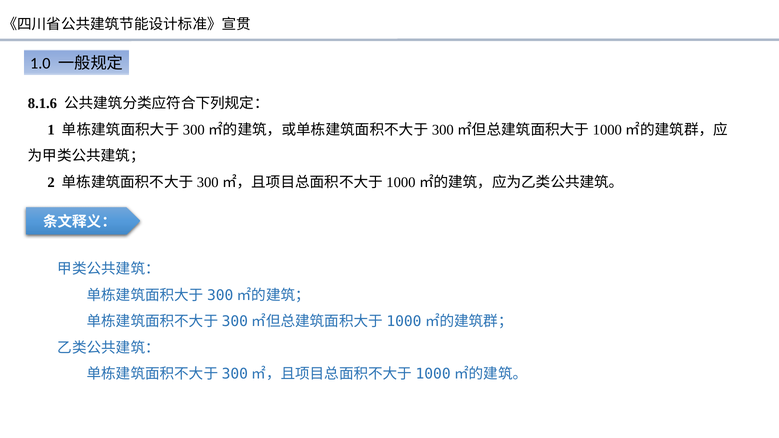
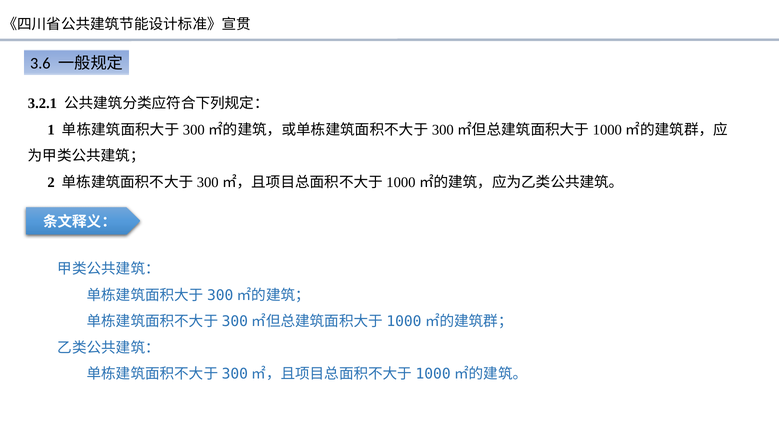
1.0: 1.0 -> 3.6
8.1.6: 8.1.6 -> 3.2.1
